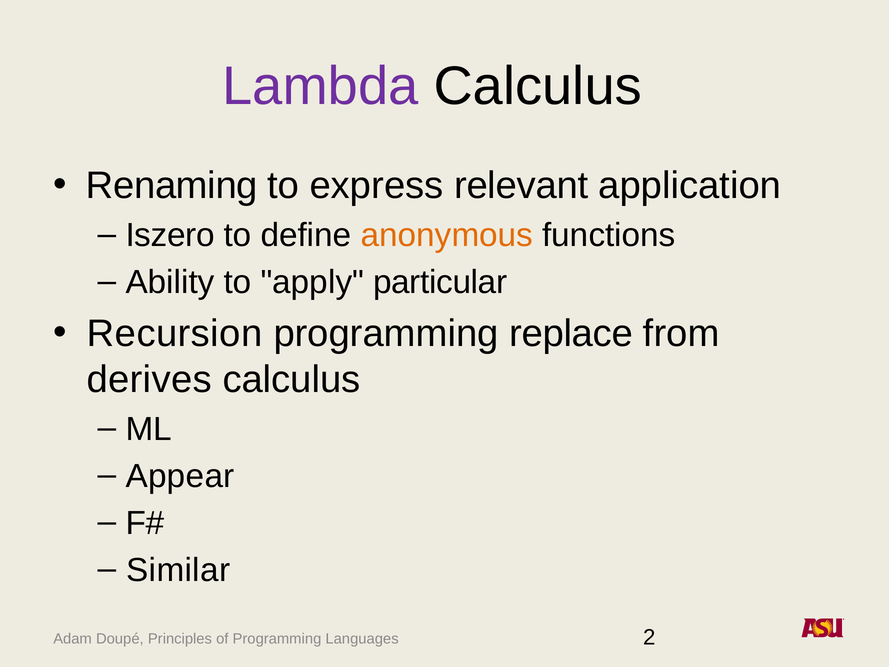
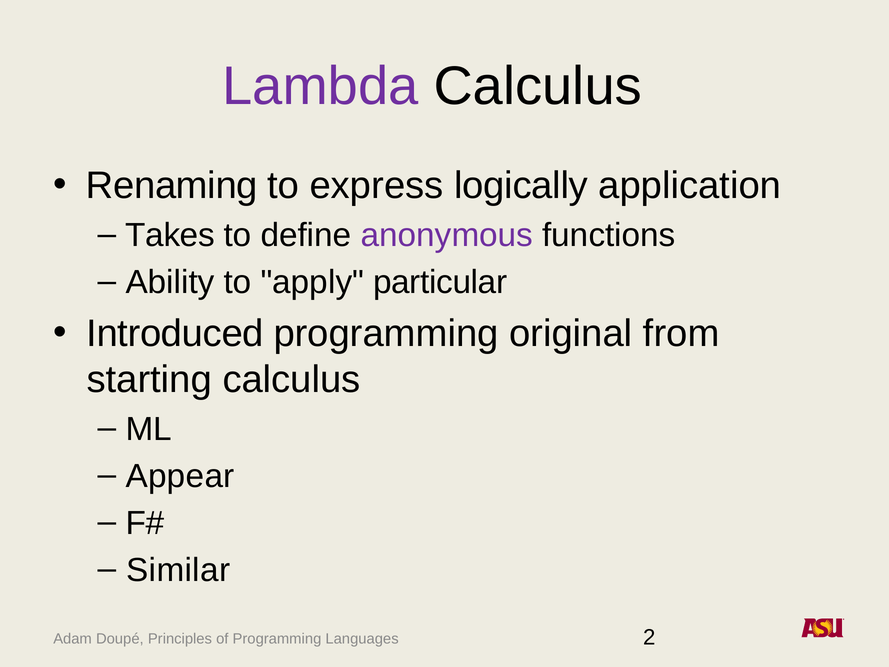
relevant: relevant -> logically
Iszero: Iszero -> Takes
anonymous colour: orange -> purple
Recursion: Recursion -> Introduced
replace: replace -> original
derives: derives -> starting
